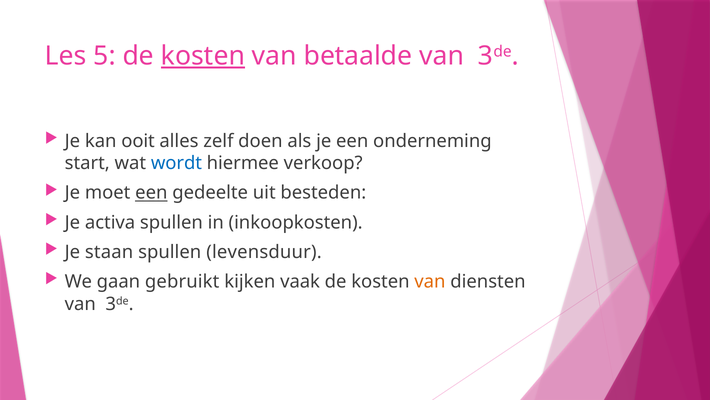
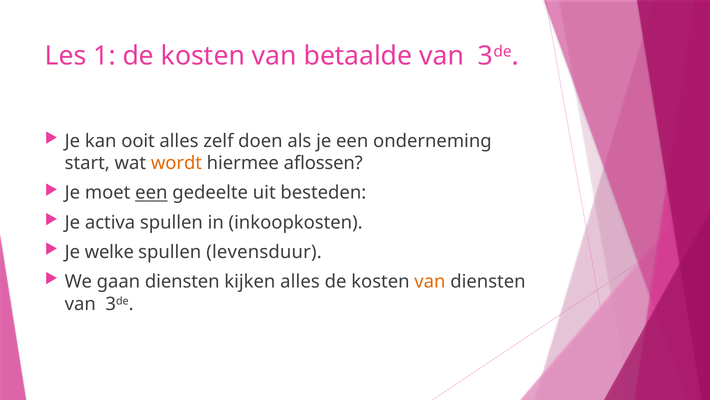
5: 5 -> 1
kosten at (203, 56) underline: present -> none
wordt colour: blue -> orange
verkoop: verkoop -> aflossen
staan: staan -> welke
gaan gebruikt: gebruikt -> diensten
kijken vaak: vaak -> alles
